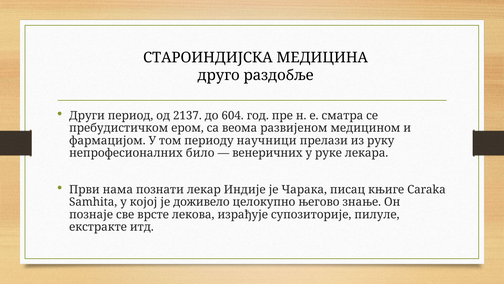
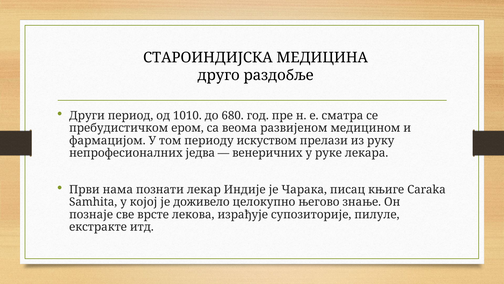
2137: 2137 -> 1010
604: 604 -> 680
научници: научници -> искуством
било: било -> једва
